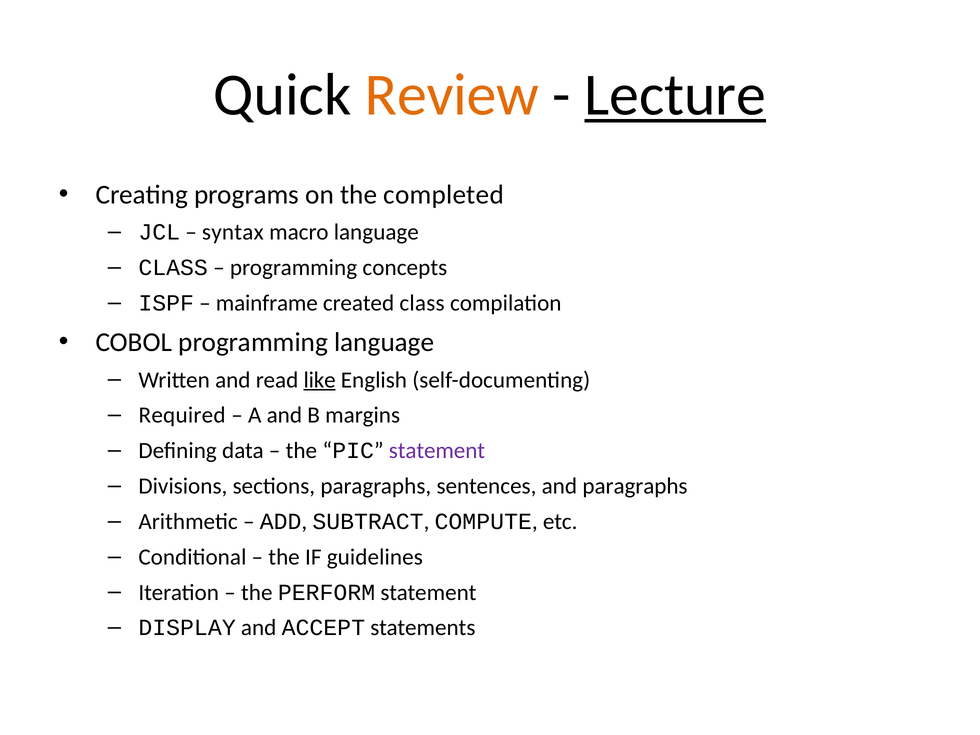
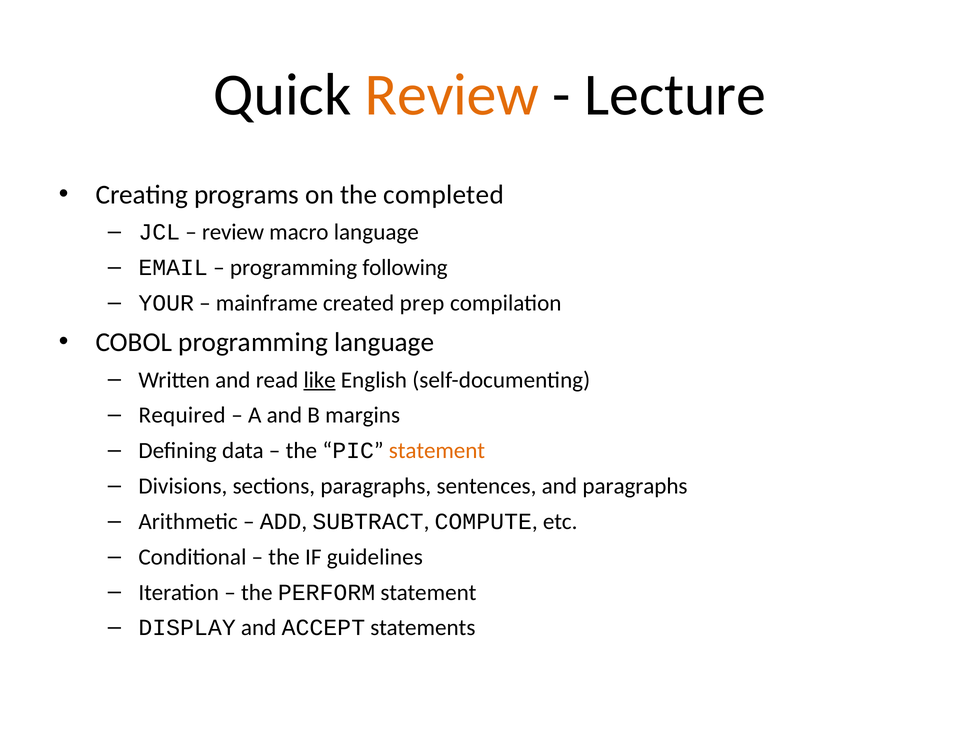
Lecture underline: present -> none
syntax at (233, 232): syntax -> review
CLASS at (173, 268): CLASS -> EMAIL
concepts: concepts -> following
ISPF: ISPF -> YOUR
created class: class -> prep
statement at (437, 451) colour: purple -> orange
